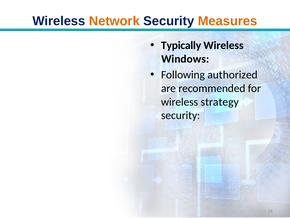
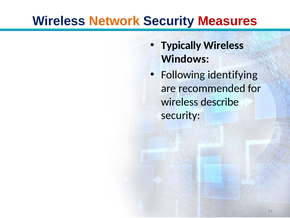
Measures colour: orange -> red
authorized: authorized -> identifying
strategy: strategy -> describe
